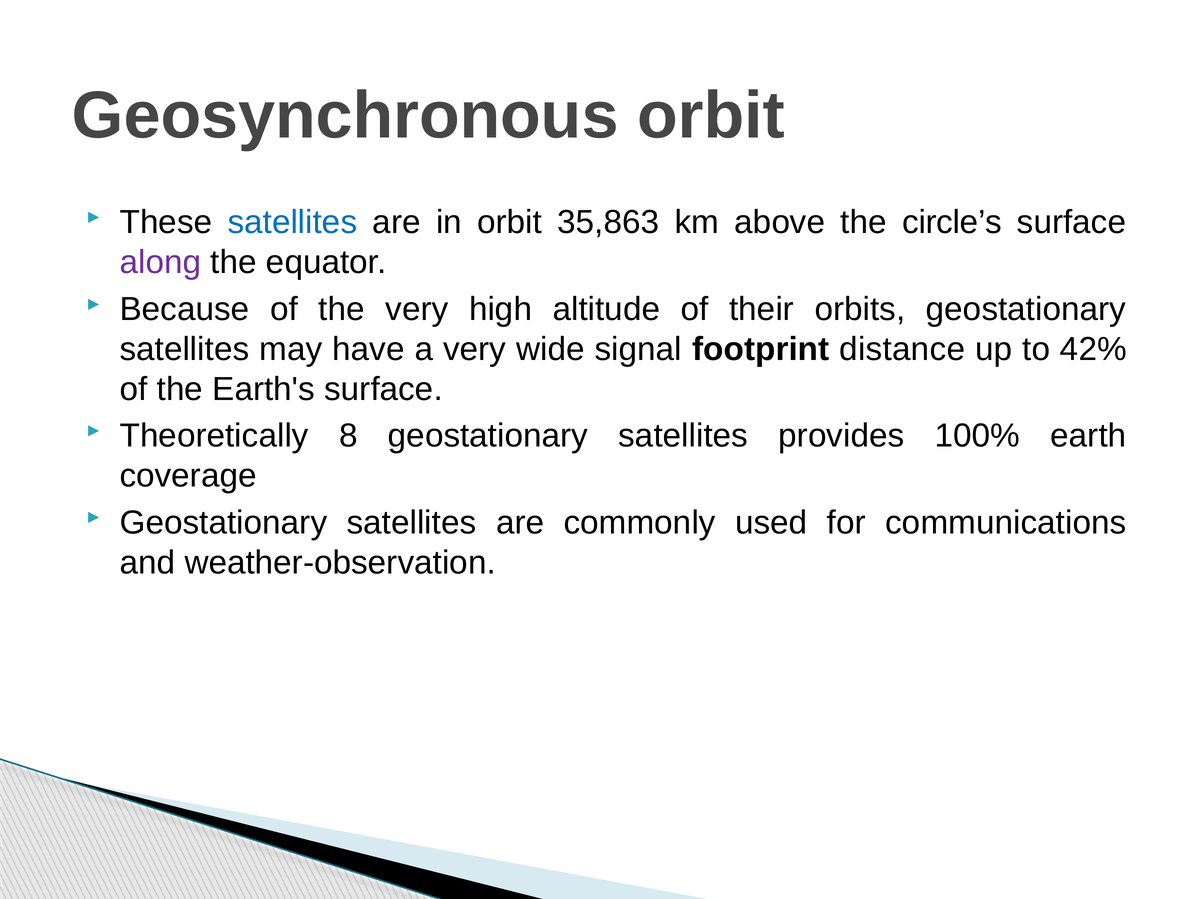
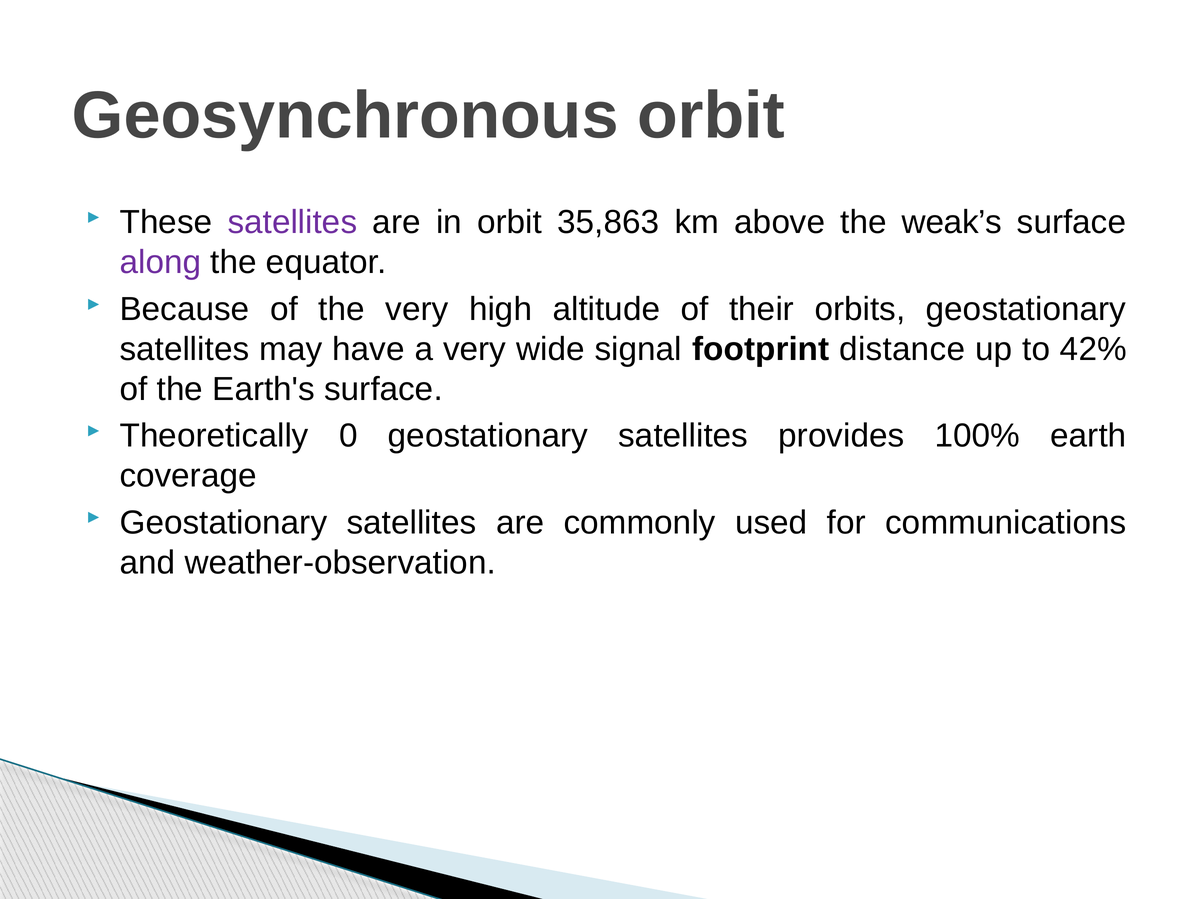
satellites at (292, 223) colour: blue -> purple
circle’s: circle’s -> weak’s
8: 8 -> 0
